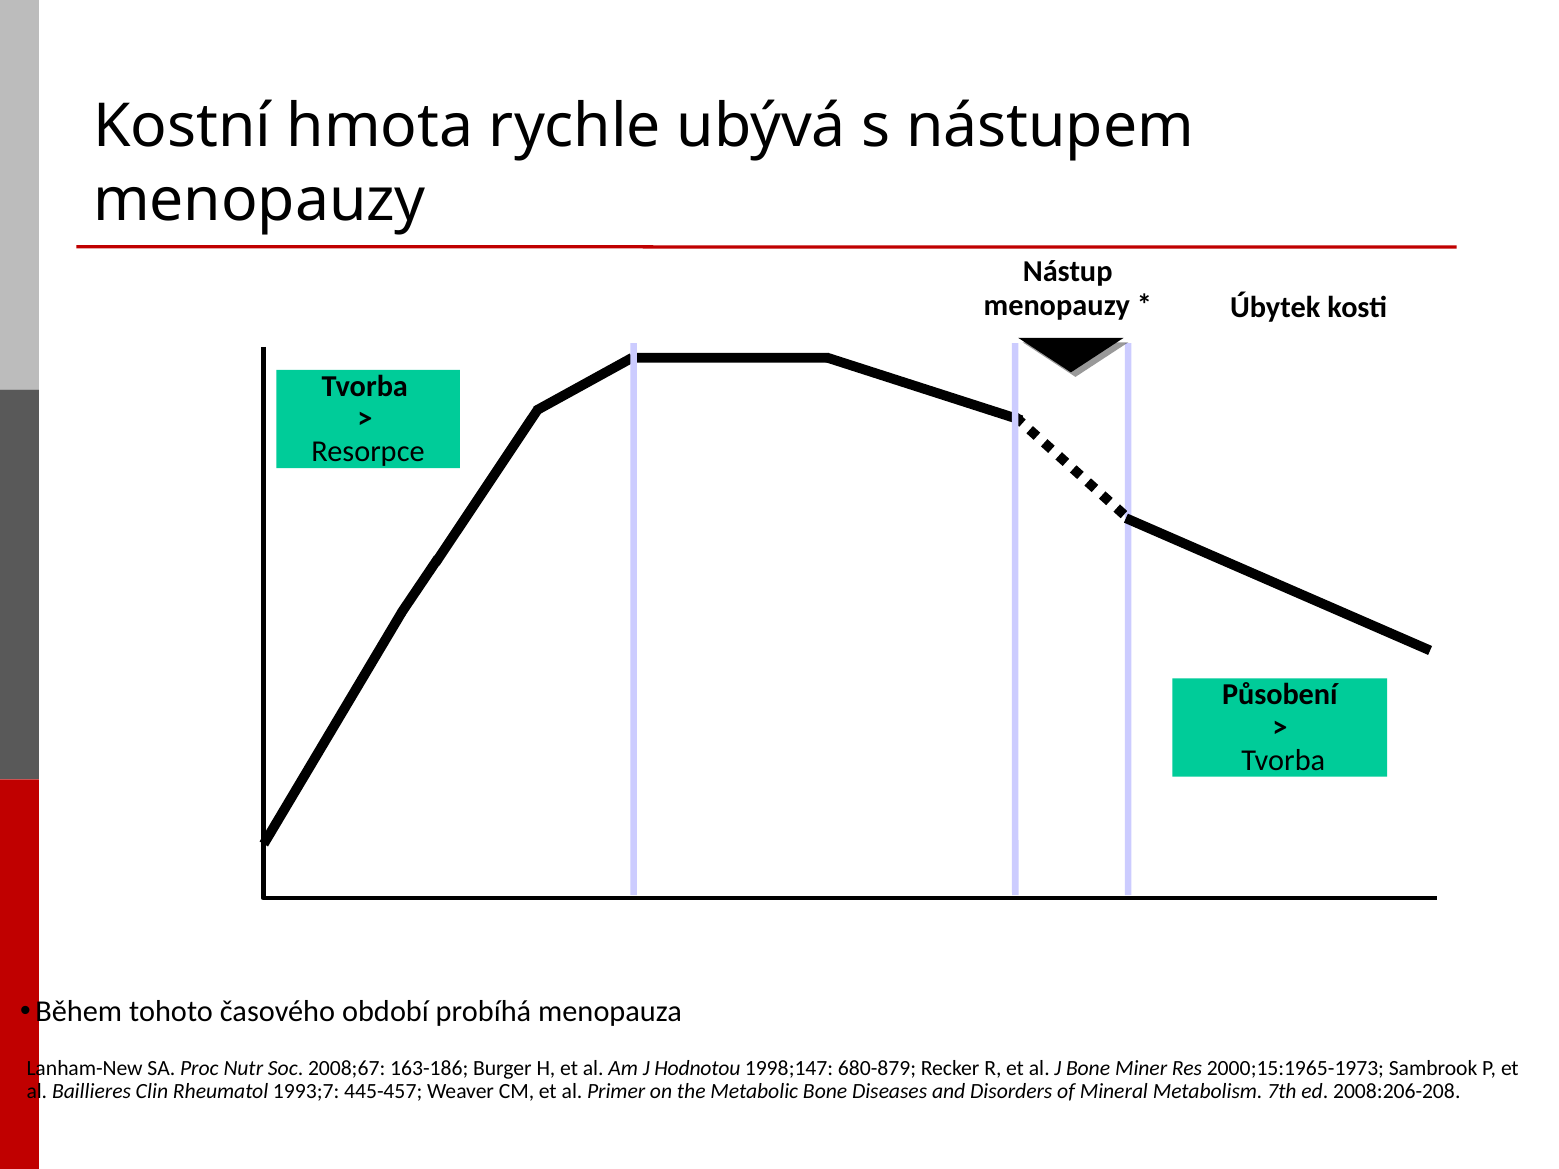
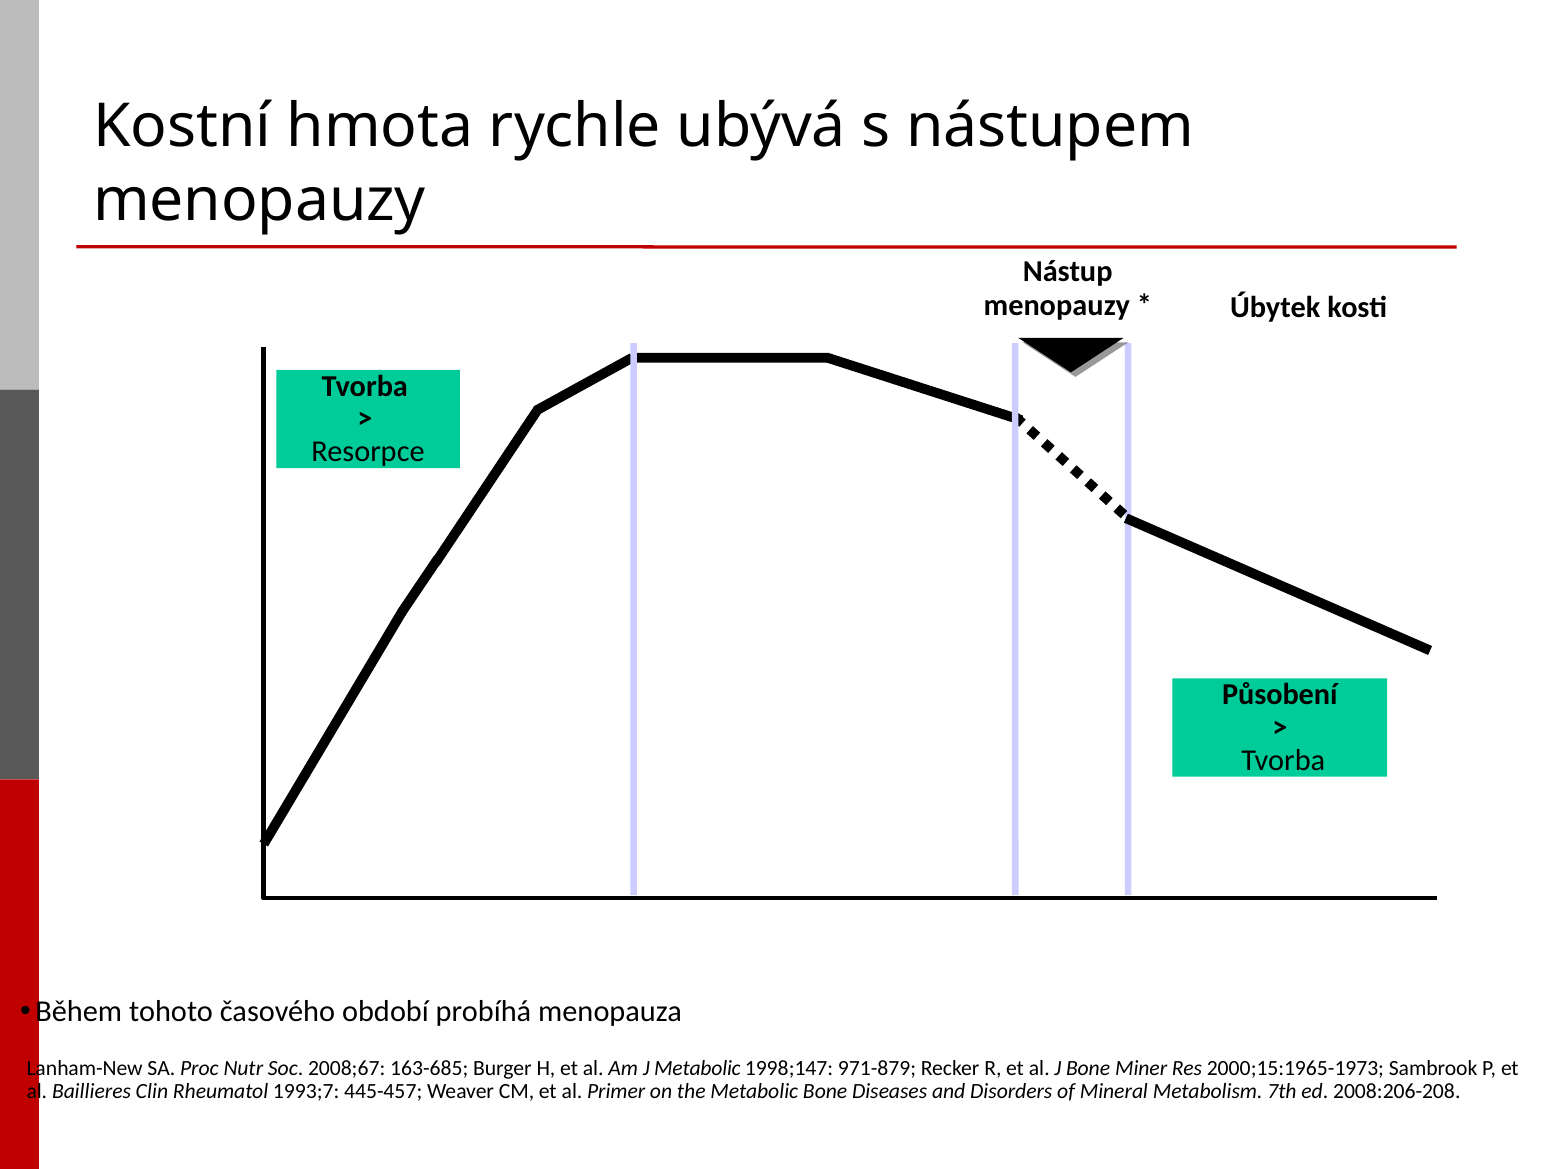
163-186: 163-186 -> 163-685
J Hodnotou: Hodnotou -> Metabolic
680-879: 680-879 -> 971-879
